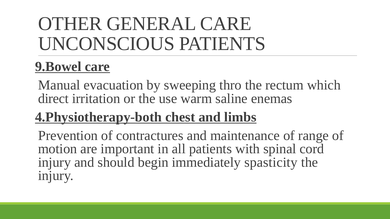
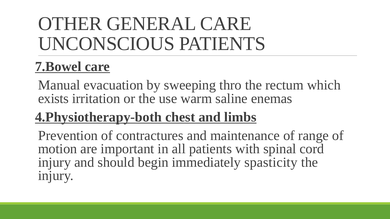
9.Bowel: 9.Bowel -> 7.Bowel
direct: direct -> exists
